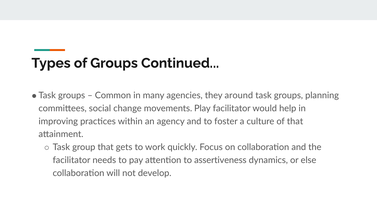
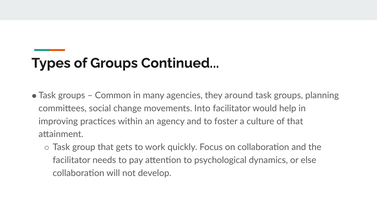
Play: Play -> Into
assertiveness: assertiveness -> psychological
